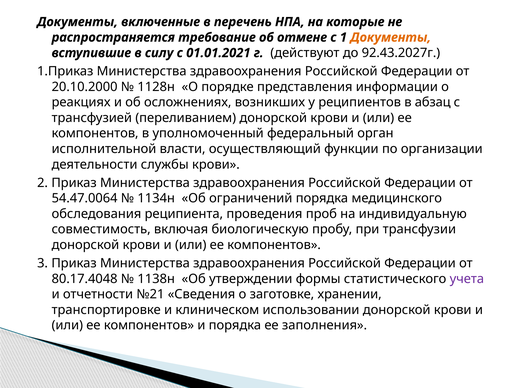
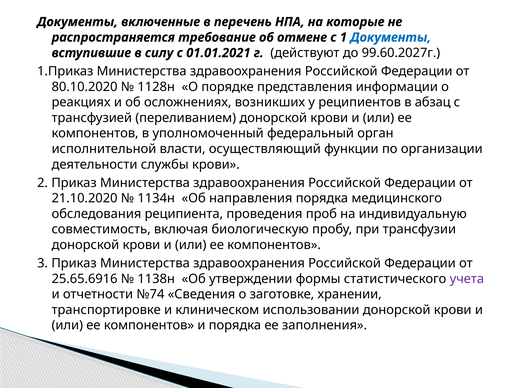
Документы at (391, 37) colour: orange -> blue
92.43.2027г: 92.43.2027г -> 99.60.2027г
20.10.2000: 20.10.2000 -> 80.10.2020
54.47.0064: 54.47.0064 -> 21.10.2020
ограничений: ограничений -> направления
80.17.4048: 80.17.4048 -> 25.65.6916
№21: №21 -> №74
